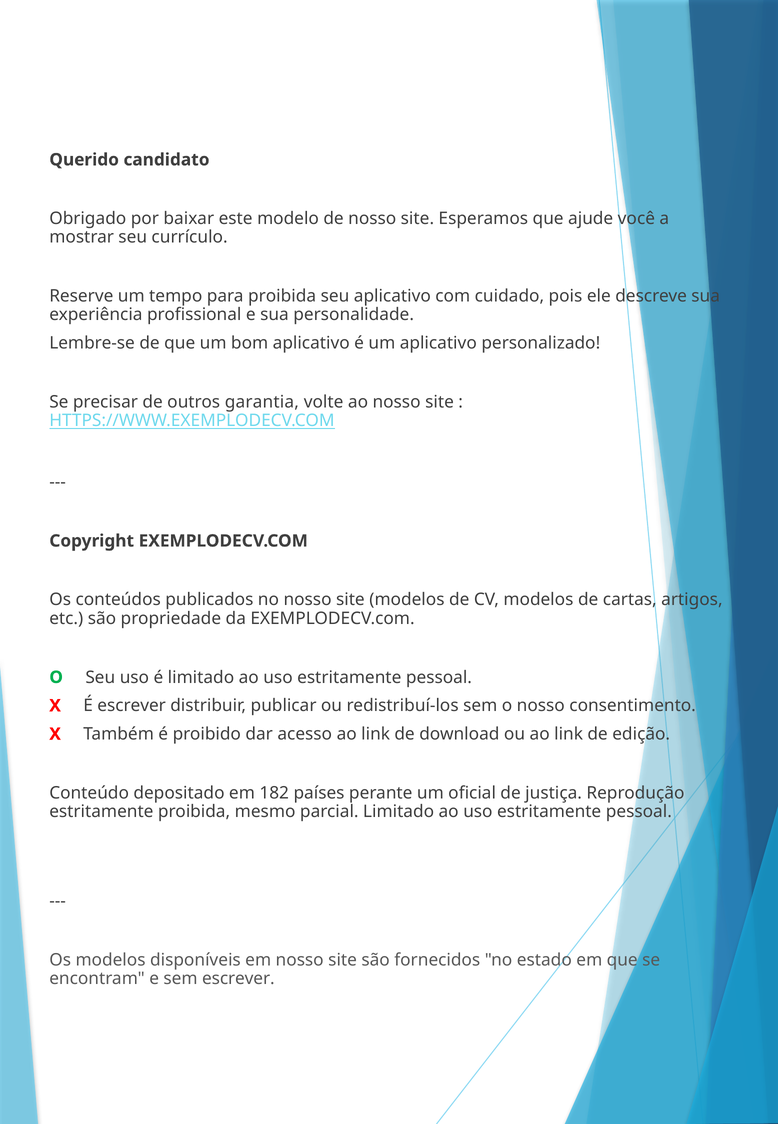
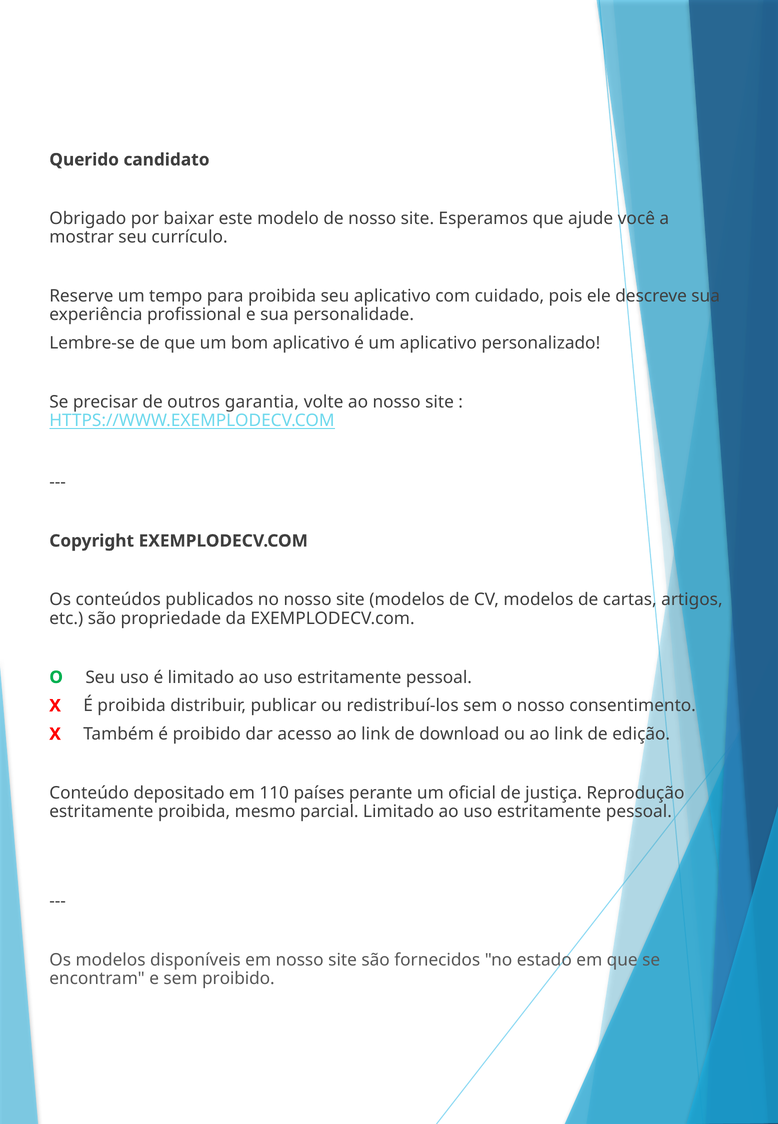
É escrever: escrever -> proibida
182: 182 -> 110
sem escrever: escrever -> proibido
